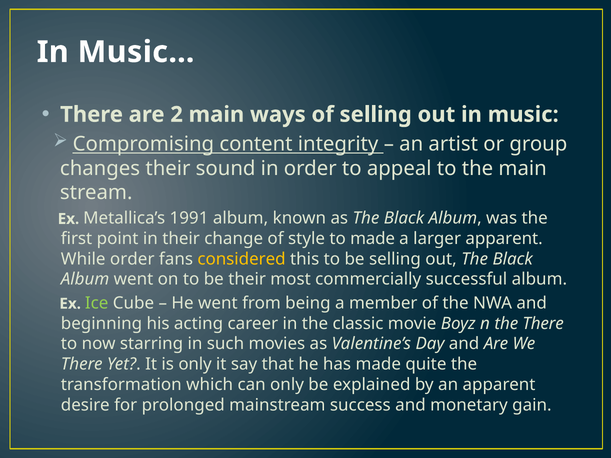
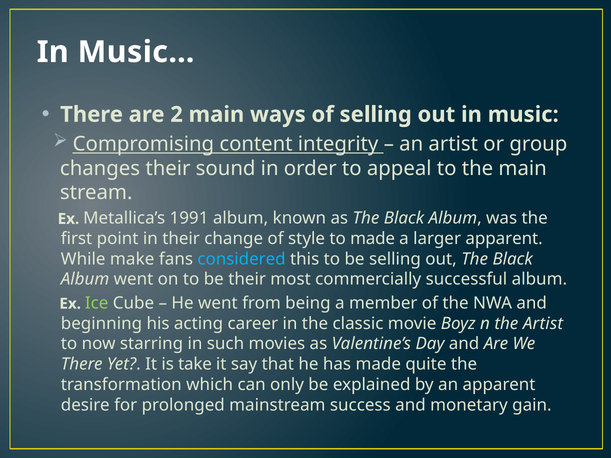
While order: order -> make
considered colour: yellow -> light blue
the There: There -> Artist
is only: only -> take
